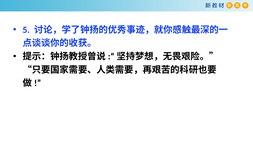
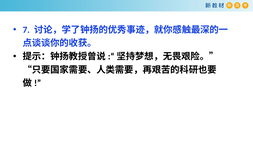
5: 5 -> 7
